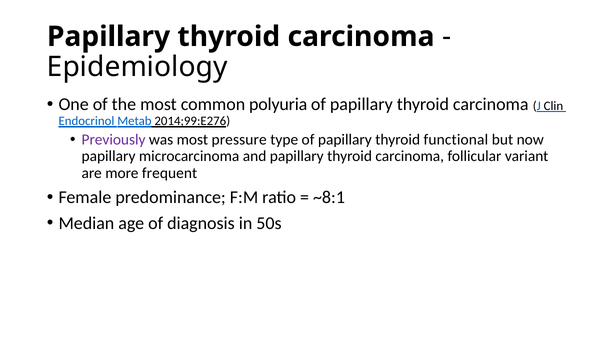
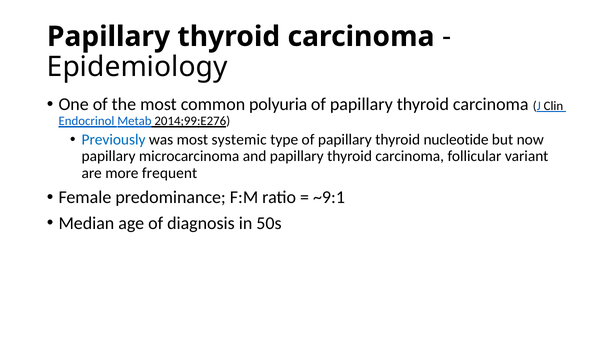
Previously colour: purple -> blue
pressure: pressure -> systemic
functional: functional -> nucleotide
~8:1: ~8:1 -> ~9:1
